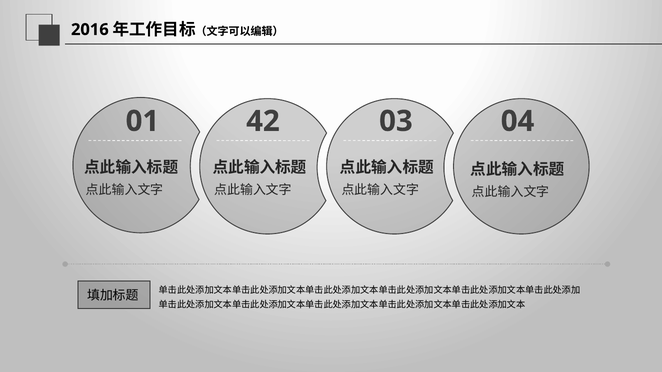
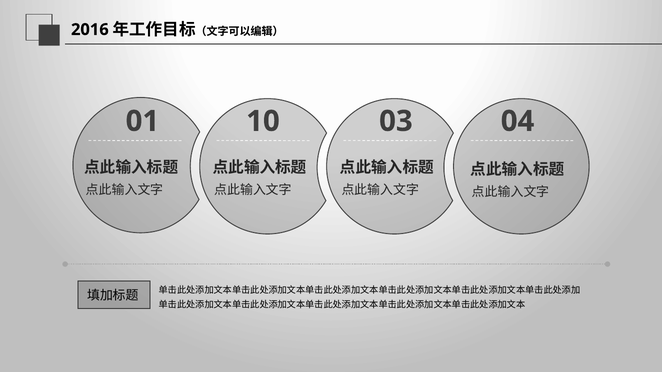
42: 42 -> 10
